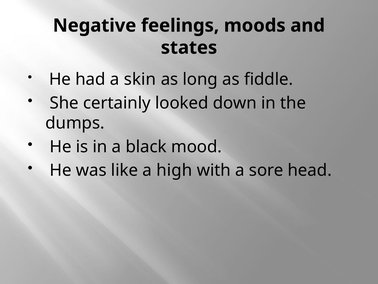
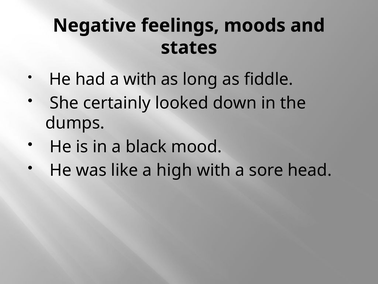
a skin: skin -> with
